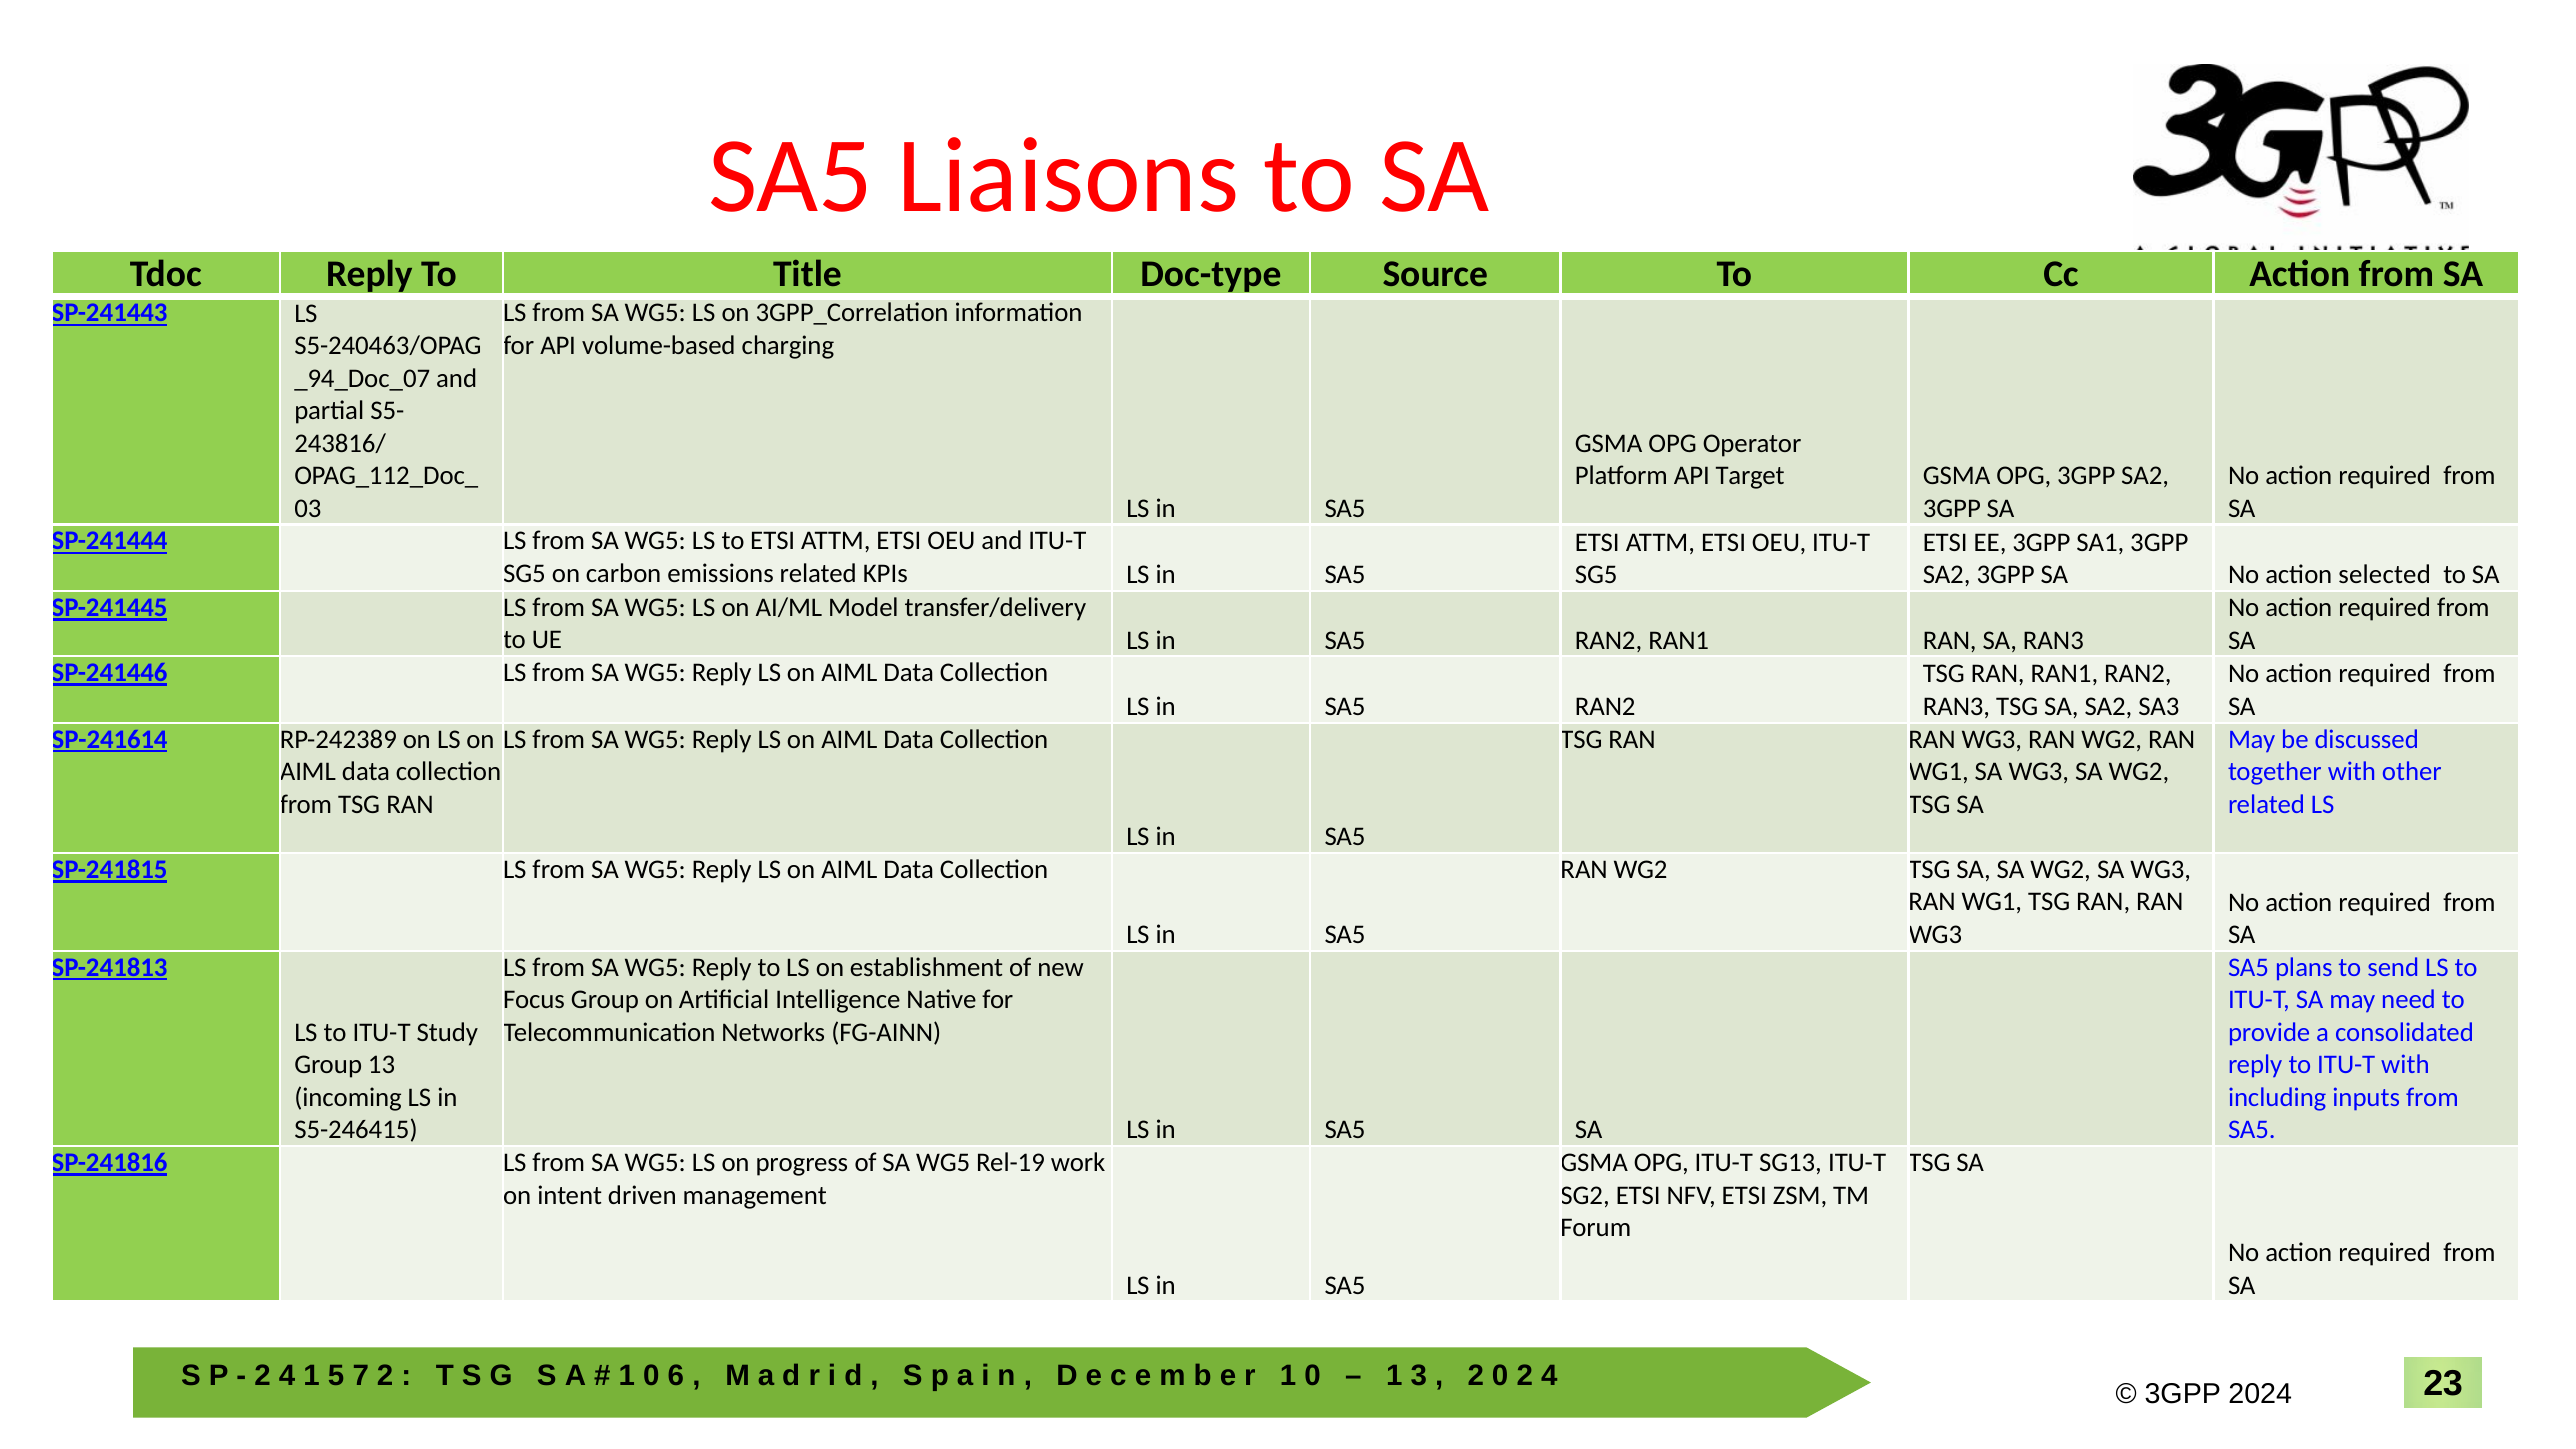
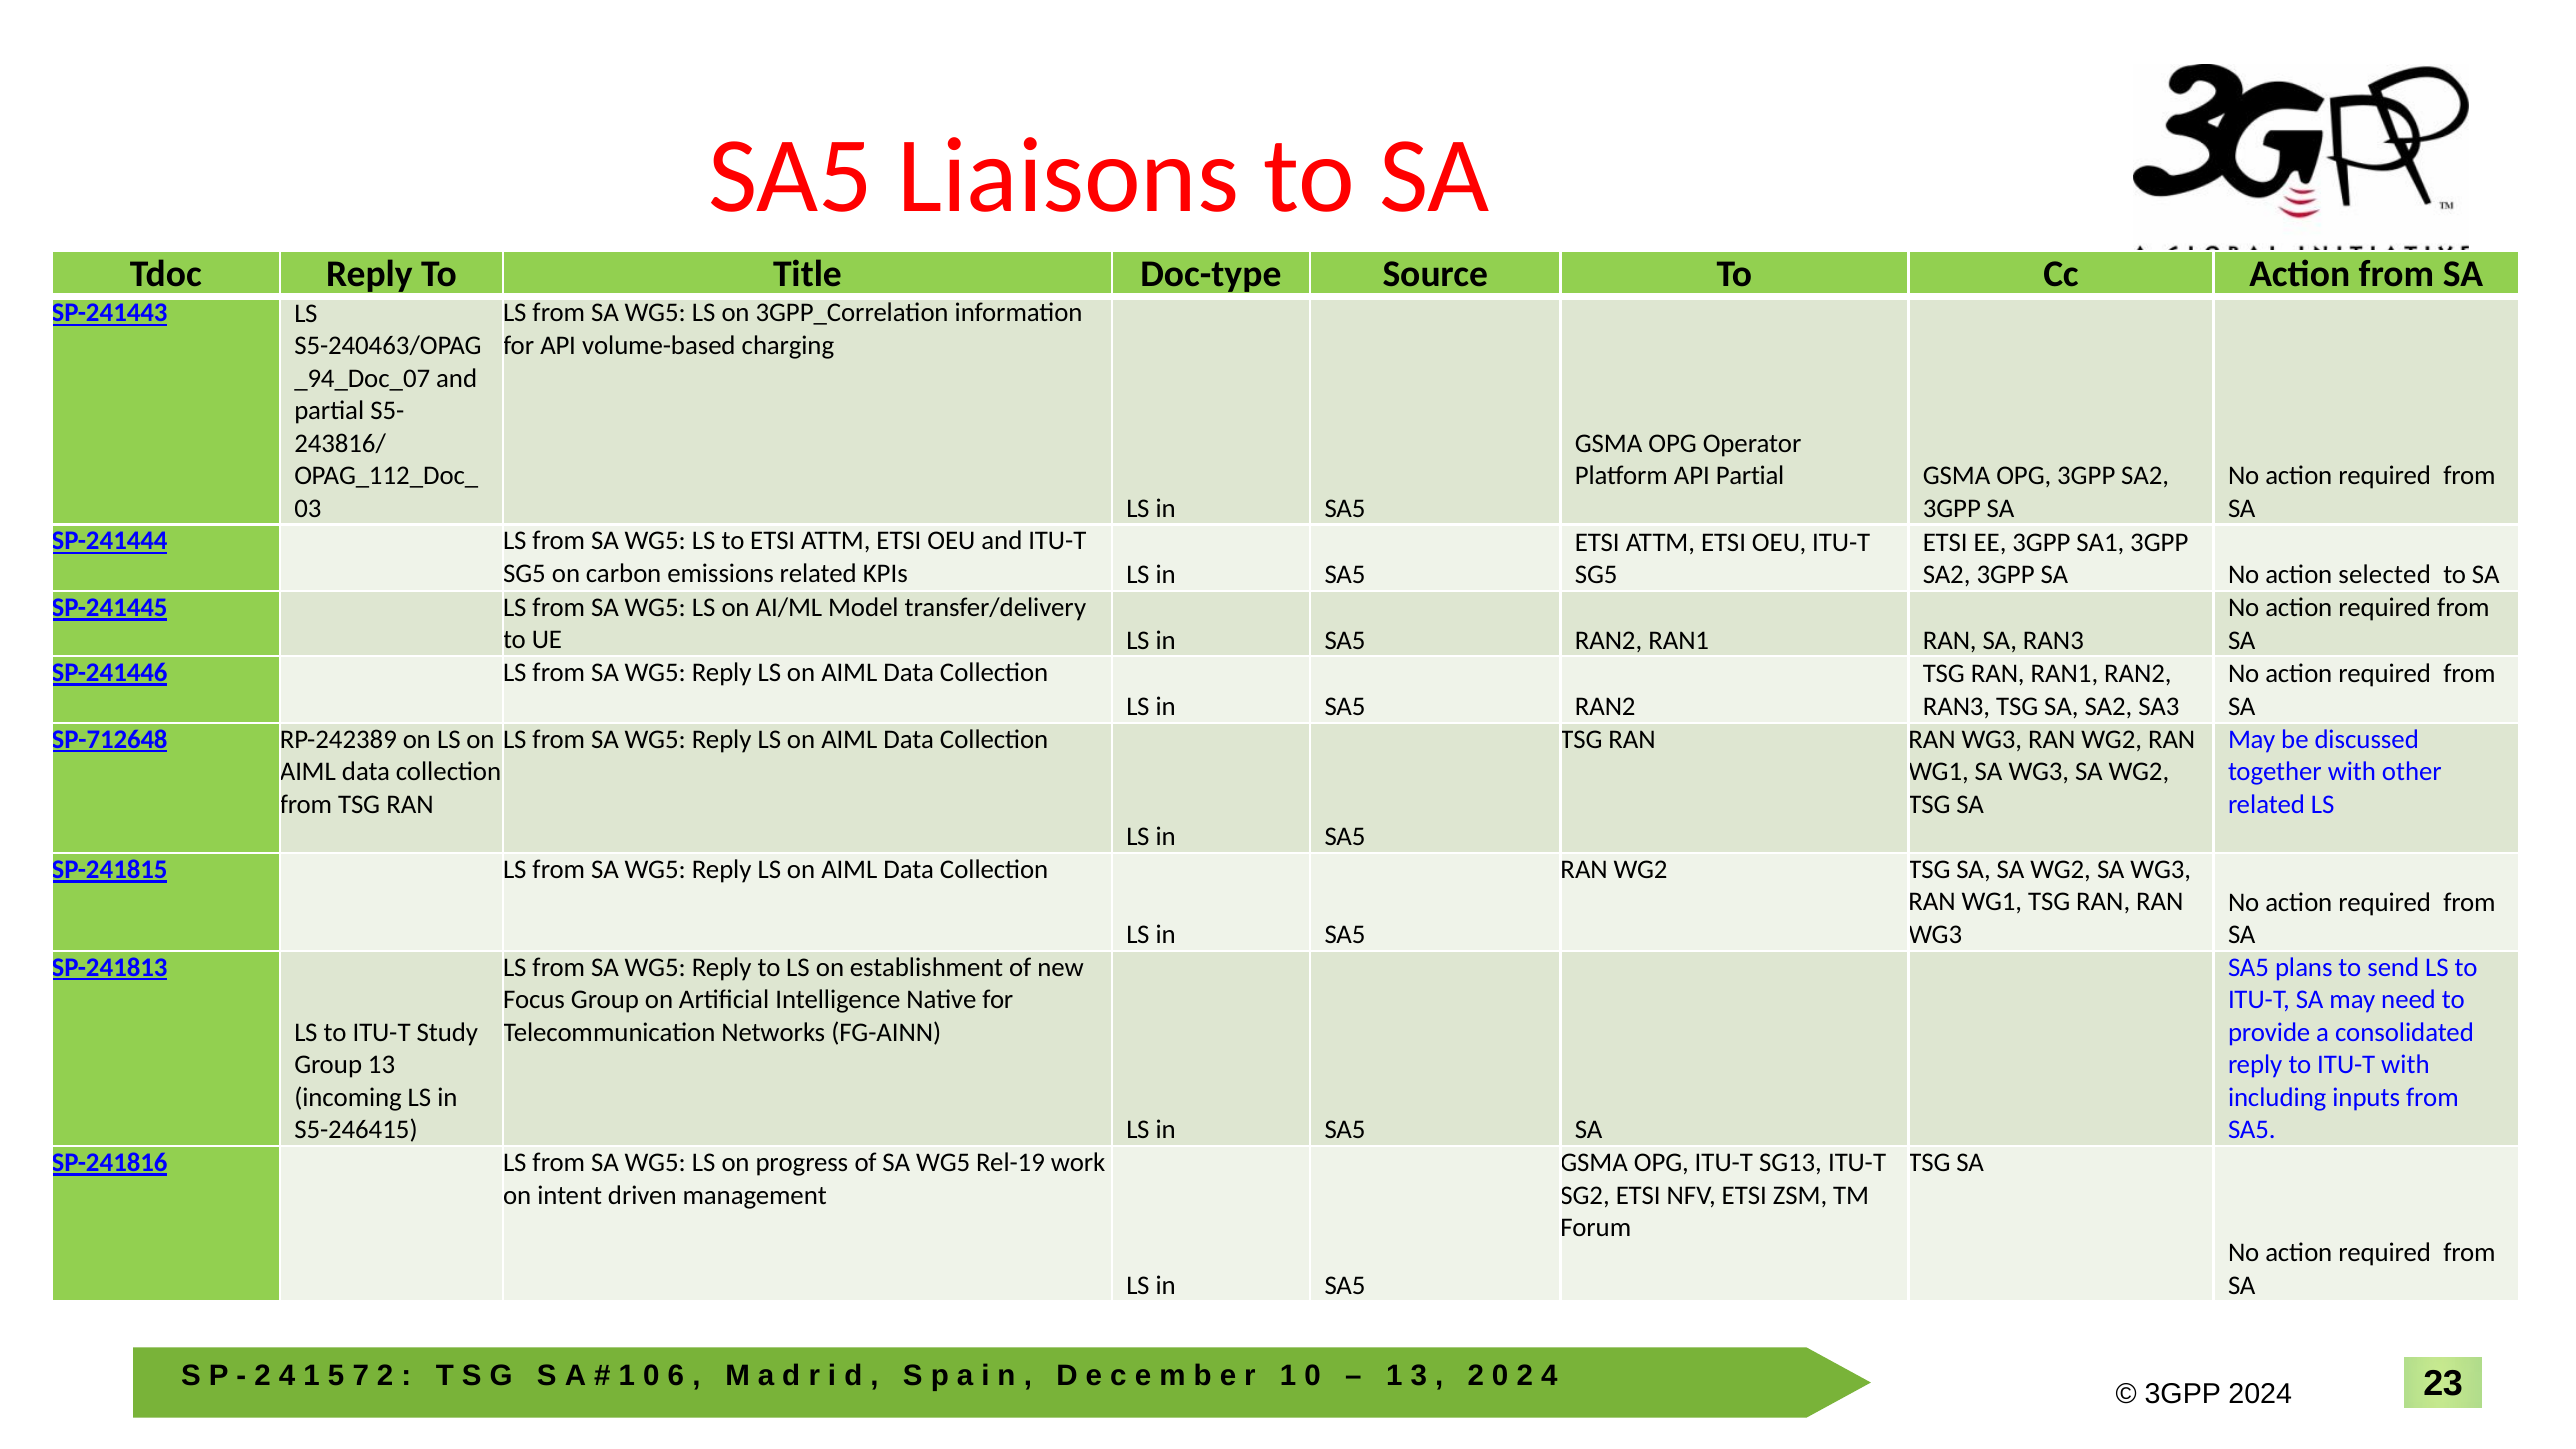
API Target: Target -> Partial
SP-241614: SP-241614 -> SP-712648
